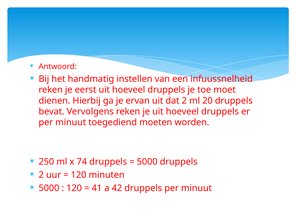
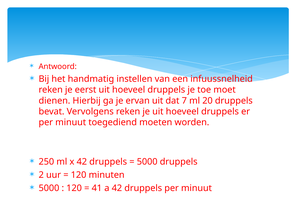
dat 2: 2 -> 7
x 74: 74 -> 42
